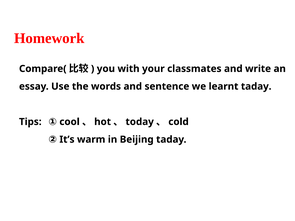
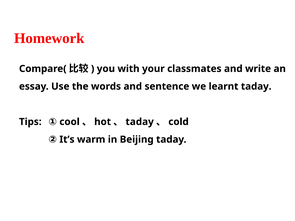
today at (140, 122): today -> taday
